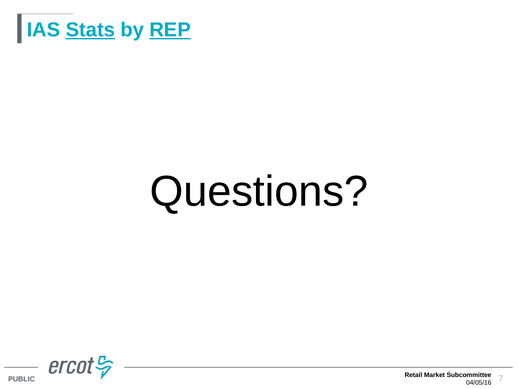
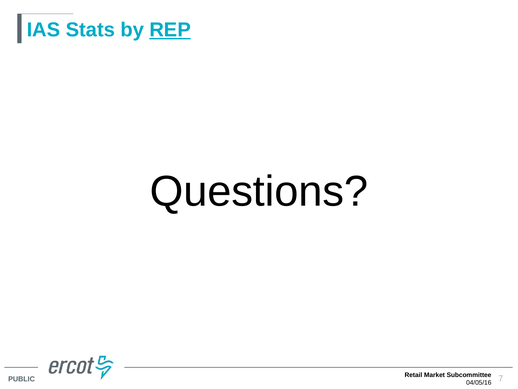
Stats underline: present -> none
